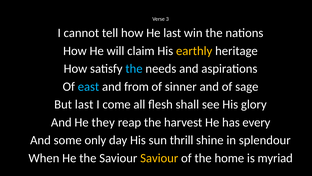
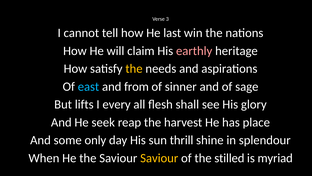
earthly colour: yellow -> pink
the at (134, 69) colour: light blue -> yellow
But last: last -> lifts
come: come -> every
they: they -> seek
every: every -> place
home: home -> stilled
